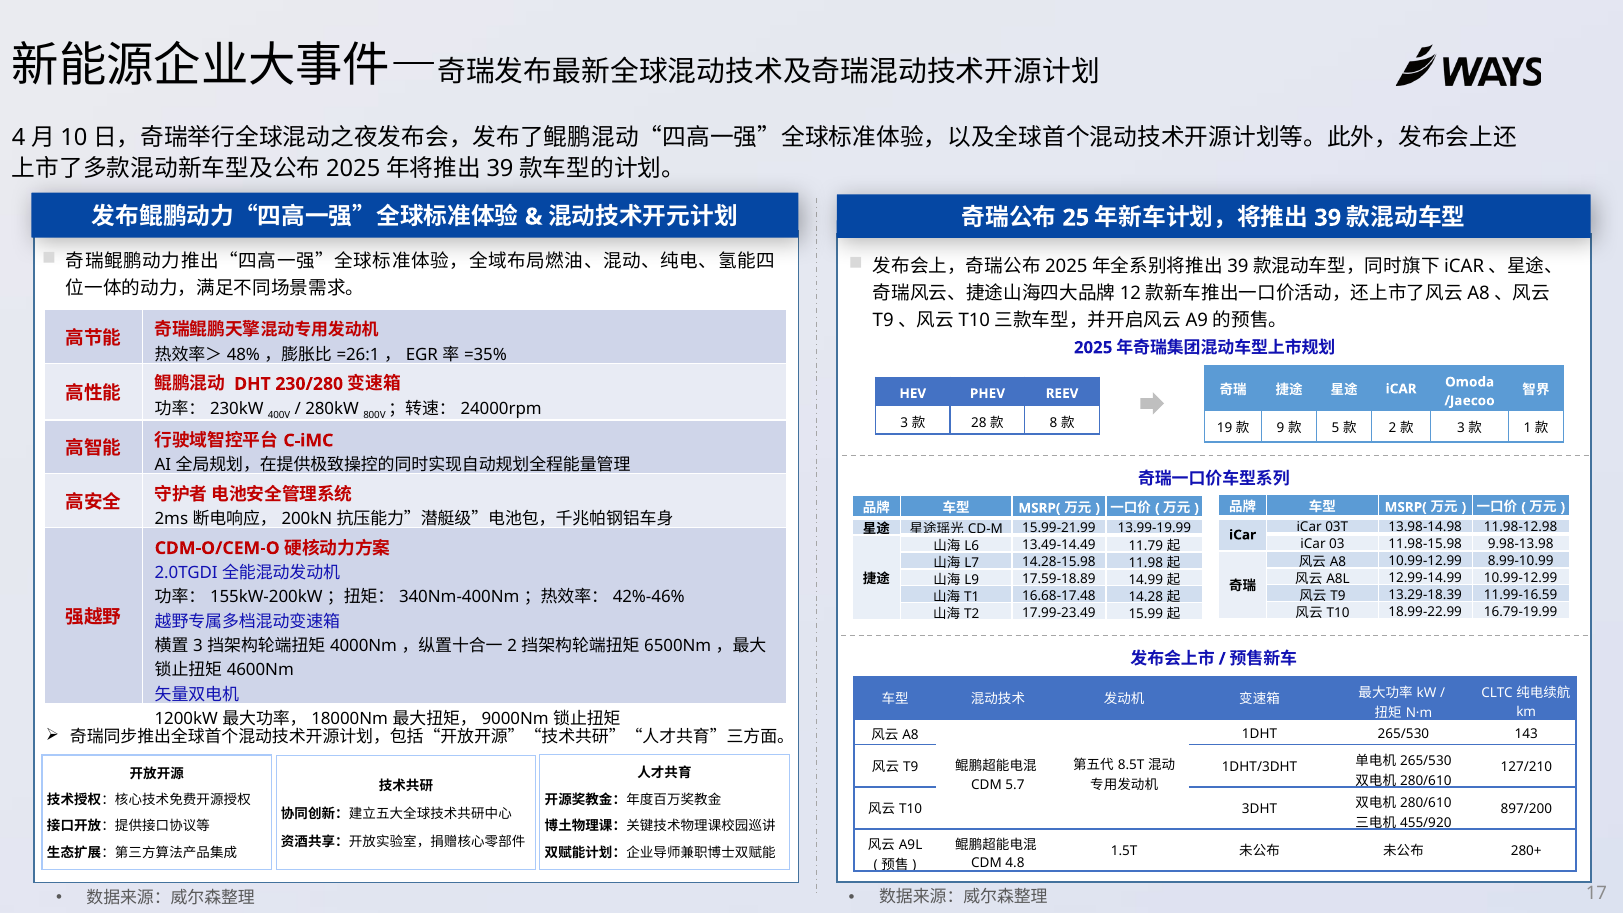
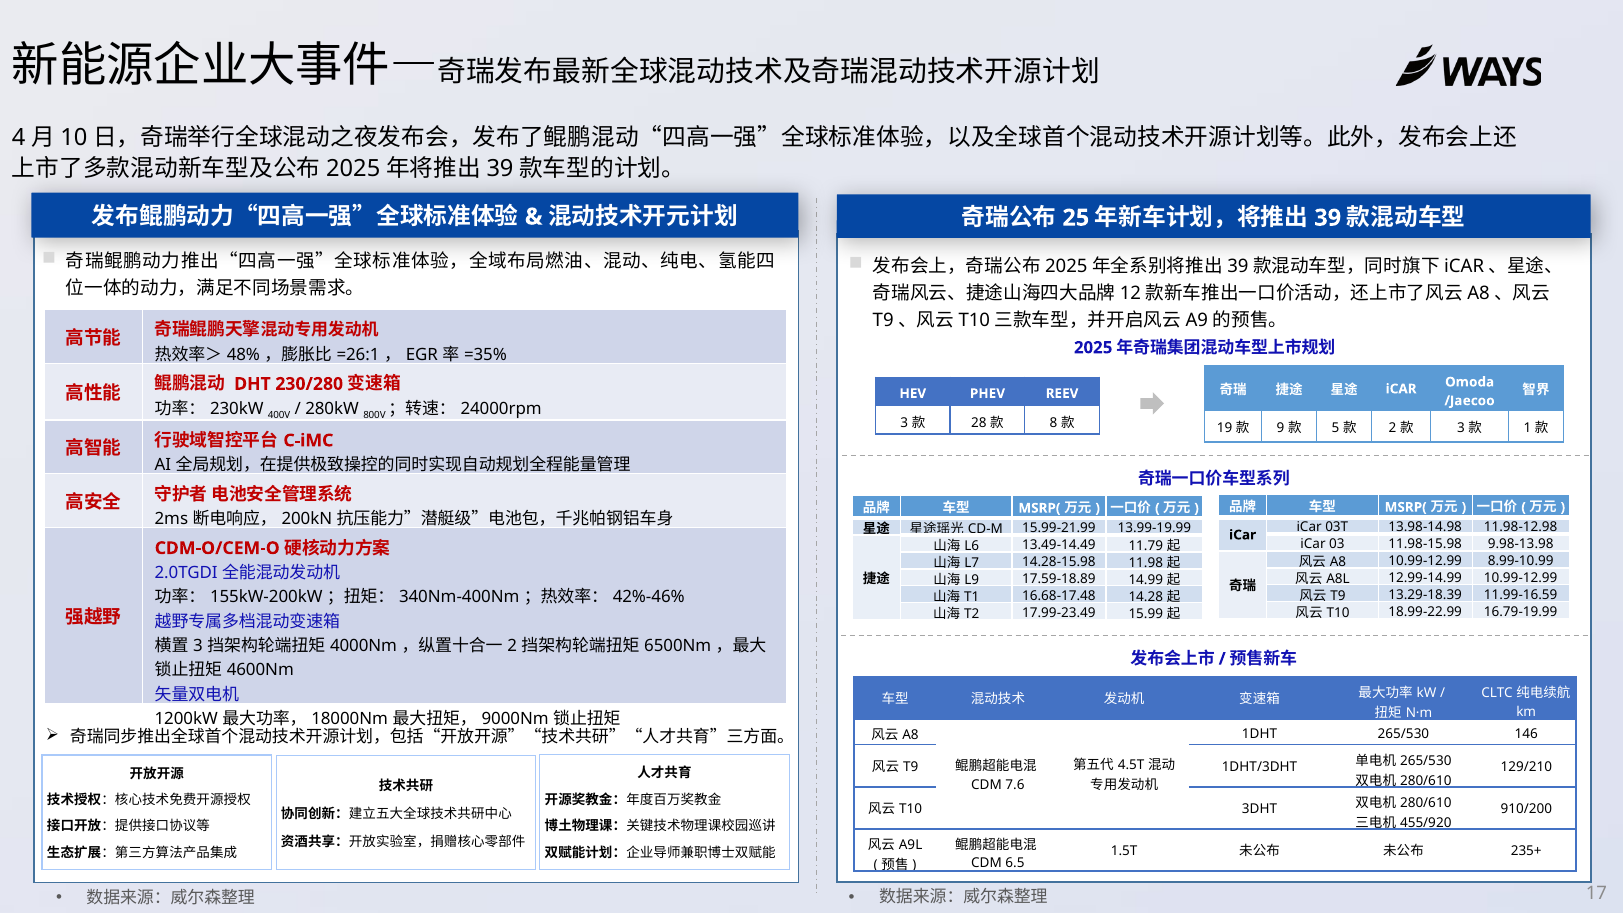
143: 143 -> 146
8.5T: 8.5T -> 4.5T
127/210: 127/210 -> 129/210
5.7: 5.7 -> 7.6
897/200: 897/200 -> 910/200
280+: 280+ -> 235+
4.8: 4.8 -> 6.5
